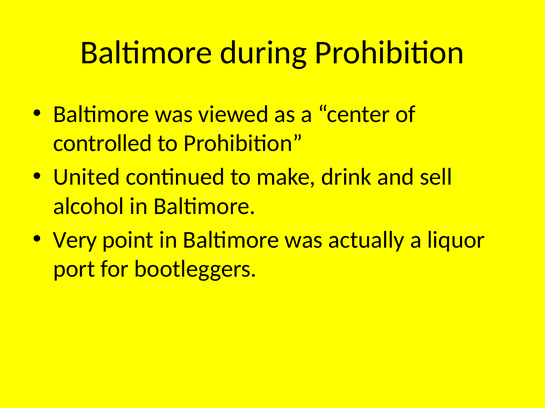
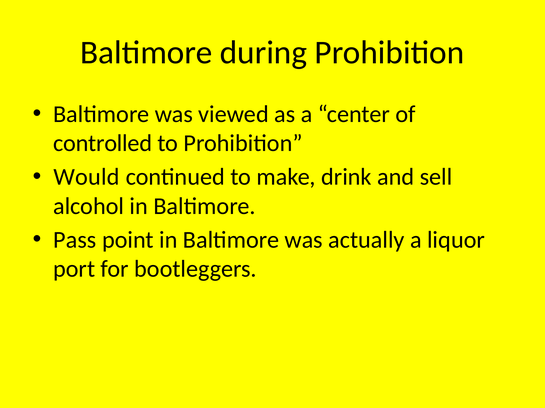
United: United -> Would
Very: Very -> Pass
